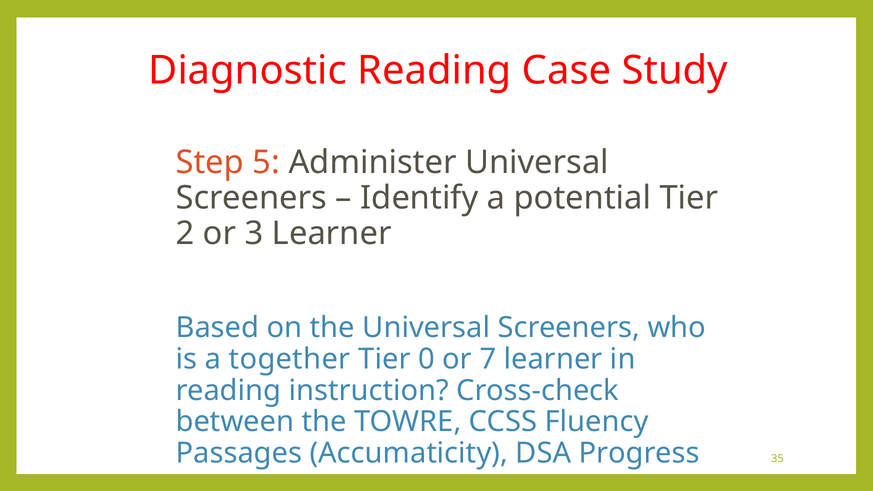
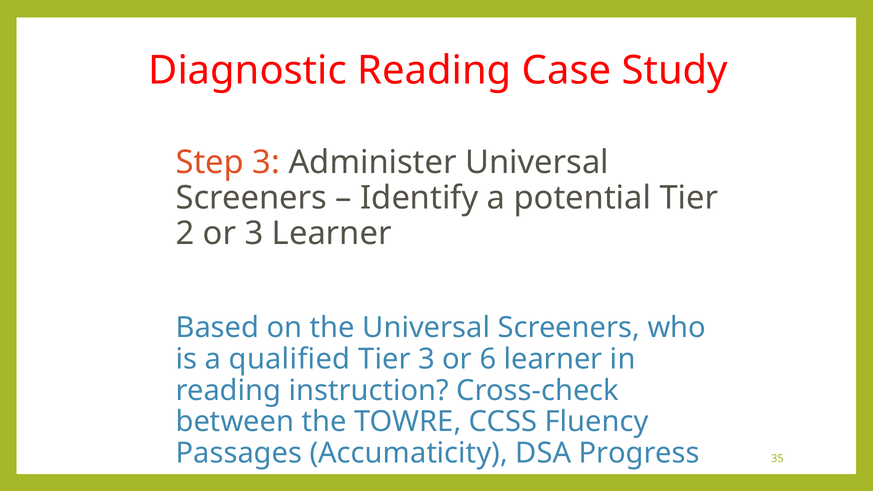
Step 5: 5 -> 3
together: together -> qualified
Tier 0: 0 -> 3
7: 7 -> 6
